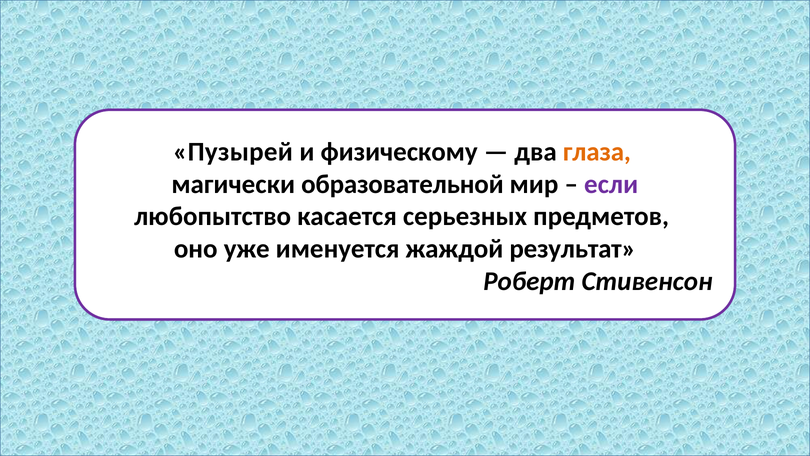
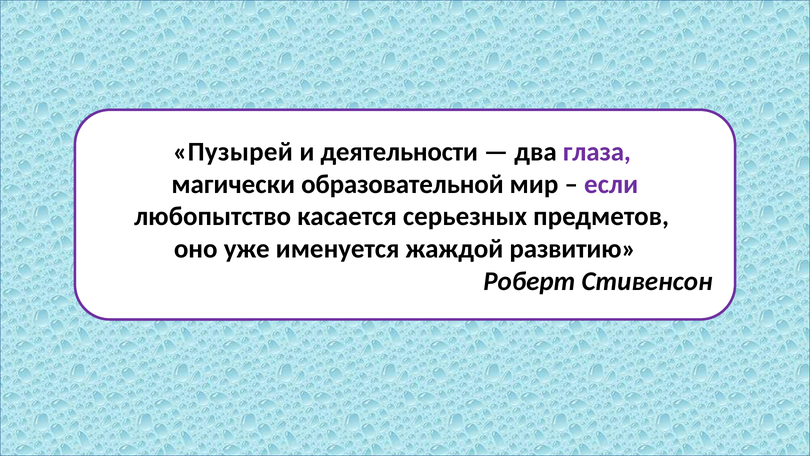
физическому: физическому -> деятельности
глаза colour: orange -> purple
результат: результат -> развитию
